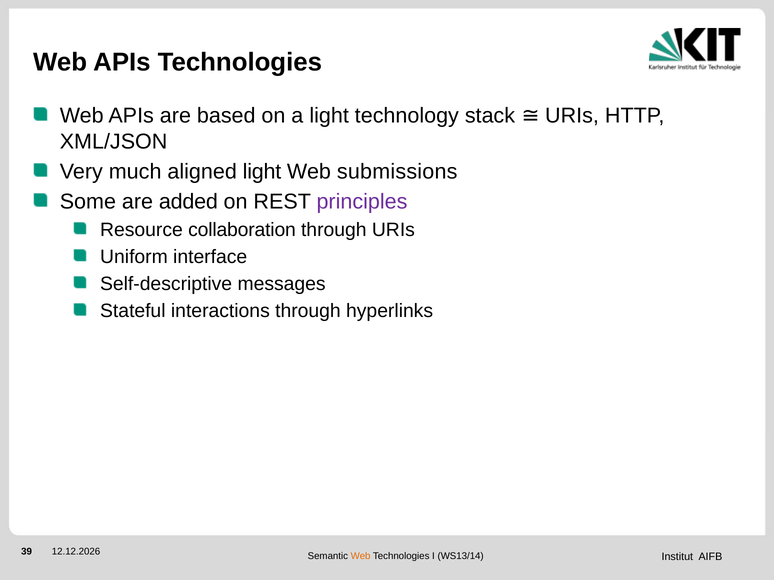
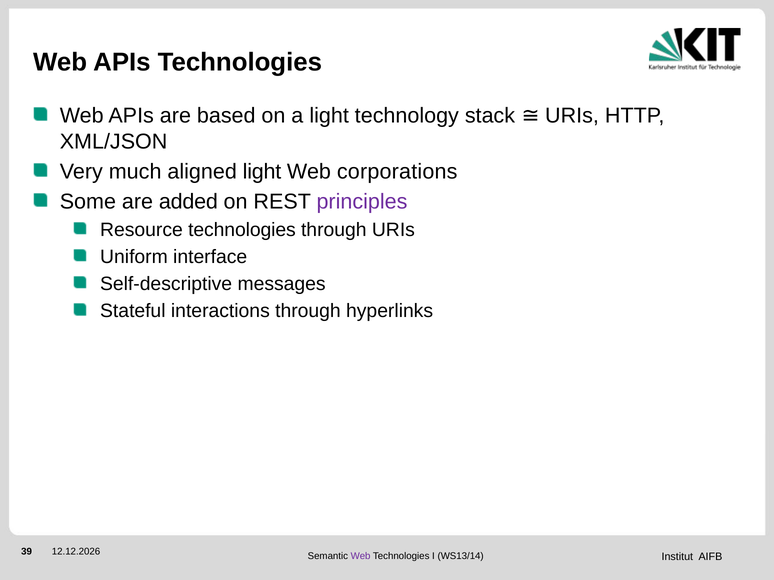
submissions: submissions -> corporations
Resource collaboration: collaboration -> technologies
Web at (361, 556) colour: orange -> purple
